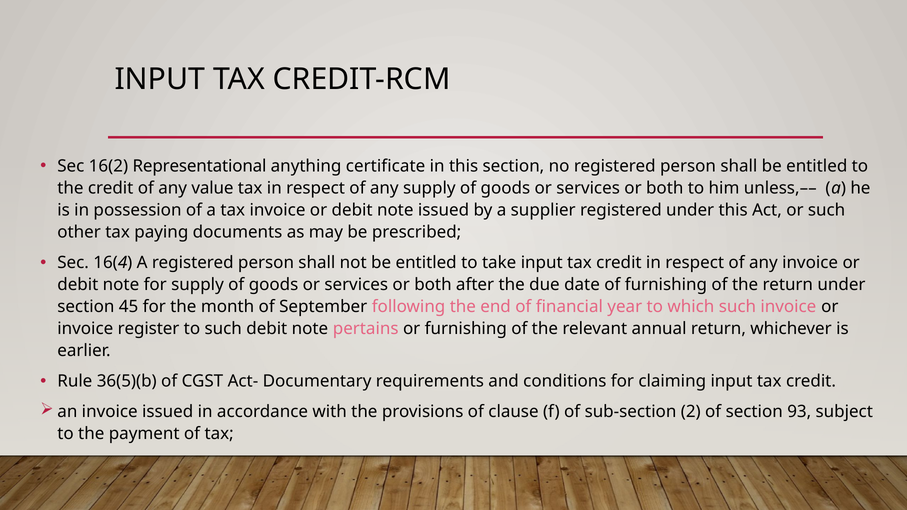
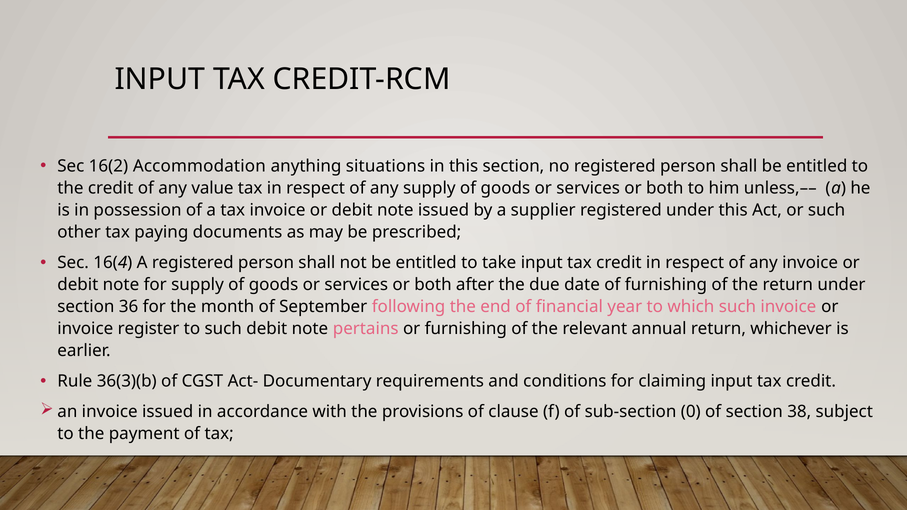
Representational: Representational -> Accommodation
certificate: certificate -> situations
45: 45 -> 36
36(5)(b: 36(5)(b -> 36(3)(b
2: 2 -> 0
93: 93 -> 38
